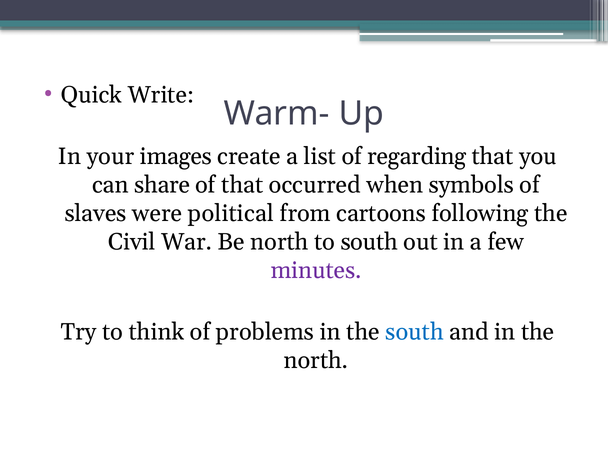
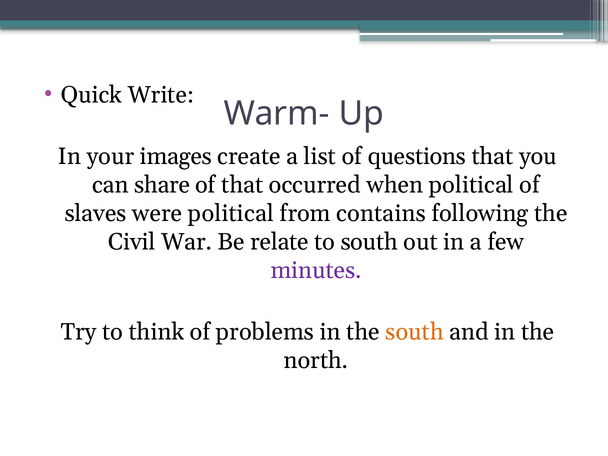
regarding: regarding -> questions
when symbols: symbols -> political
cartoons: cartoons -> contains
Be north: north -> relate
south at (415, 332) colour: blue -> orange
